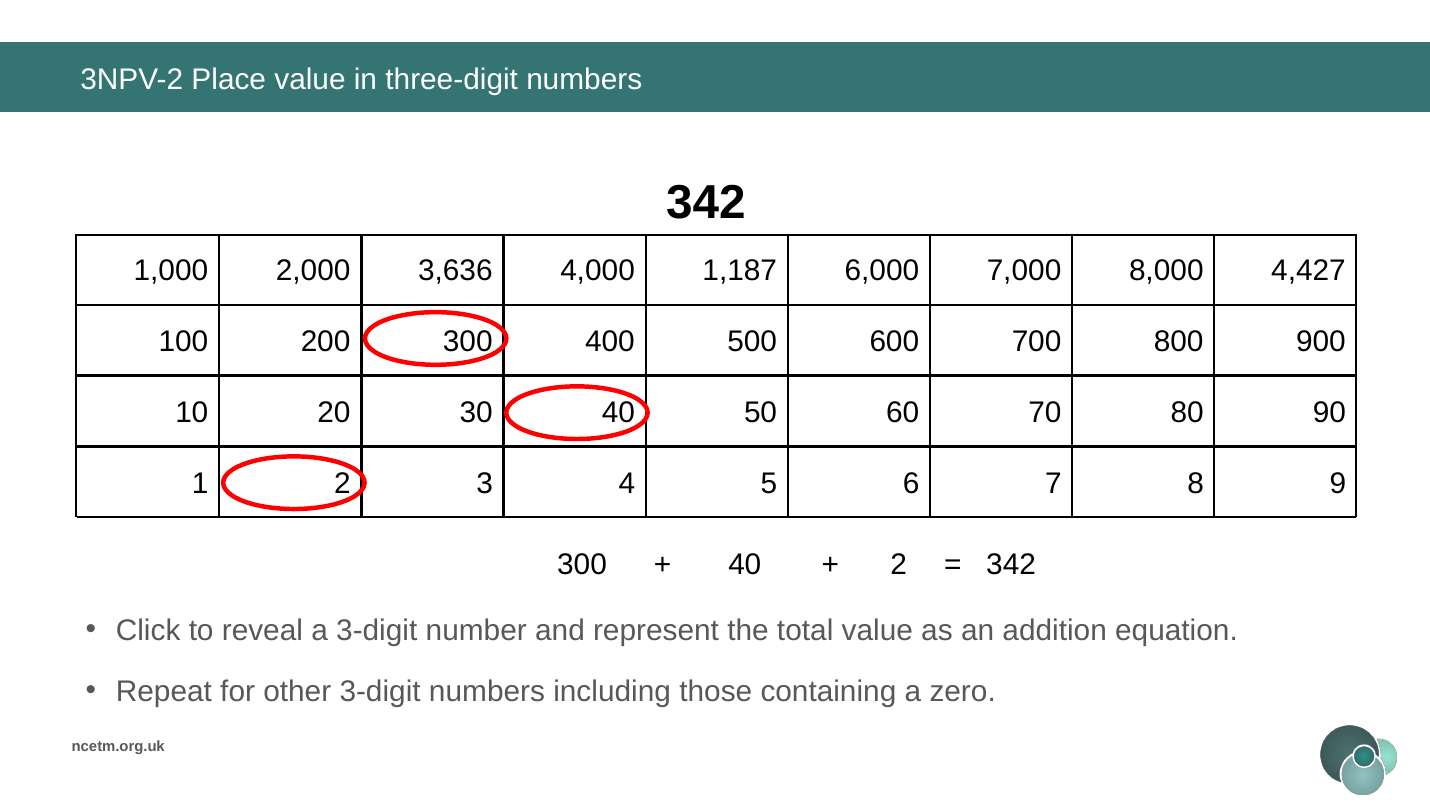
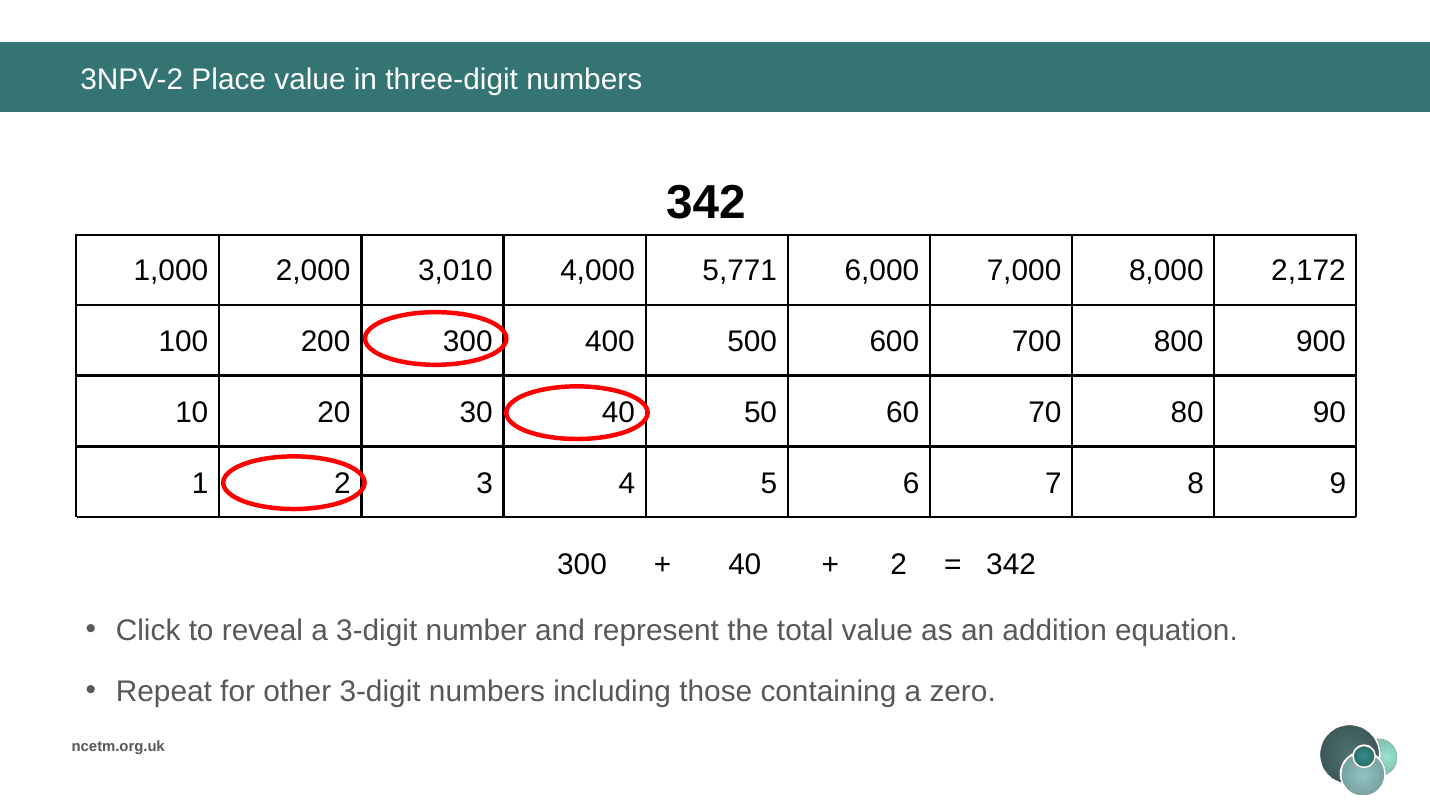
3,636: 3,636 -> 3,010
1,187: 1,187 -> 5,771
4,427: 4,427 -> 2,172
